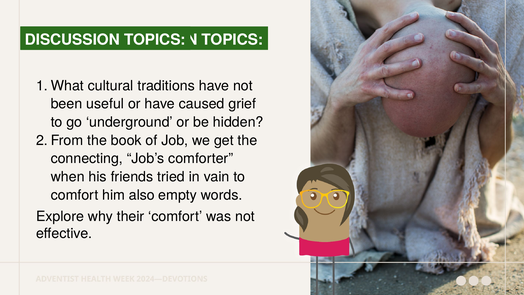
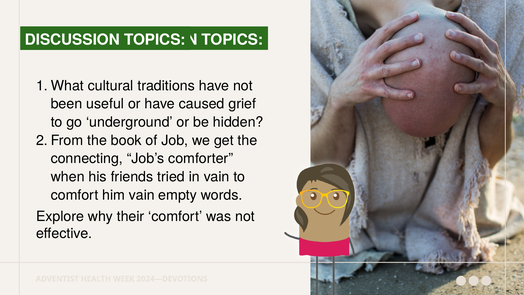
him also: also -> vain
